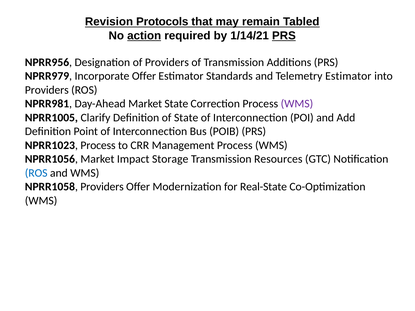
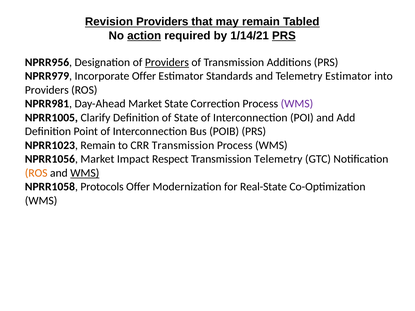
Revision Protocols: Protocols -> Providers
Providers at (167, 62) underline: none -> present
NPRR1023 Process: Process -> Remain
CRR Management: Management -> Transmission
Storage: Storage -> Respect
Transmission Resources: Resources -> Telemetry
ROS at (36, 173) colour: blue -> orange
WMS at (85, 173) underline: none -> present
NPRR1058 Providers: Providers -> Protocols
